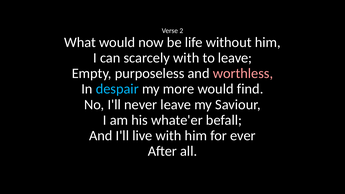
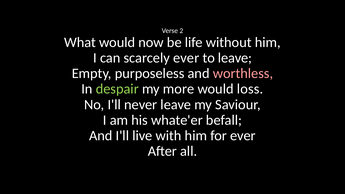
scarcely with: with -> ever
despair colour: light blue -> light green
find: find -> loss
